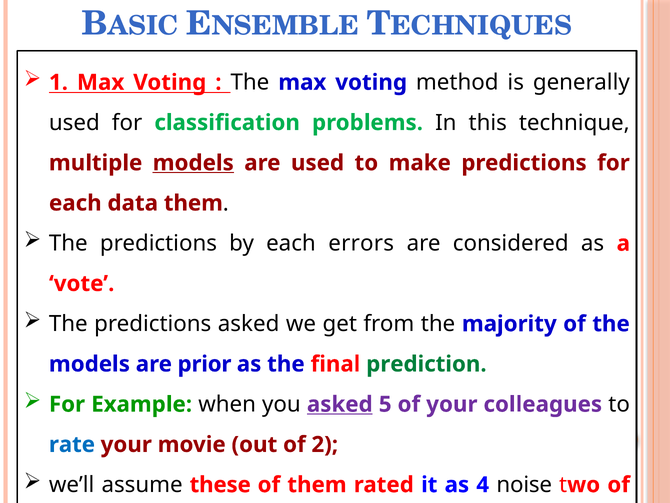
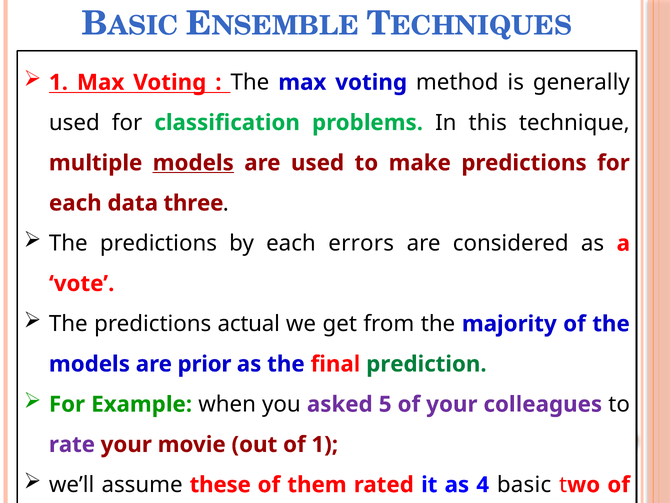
data them: them -> three
predictions asked: asked -> actual
asked at (340, 404) underline: present -> none
rate colour: blue -> purple
of 2: 2 -> 1
noise: noise -> basic
